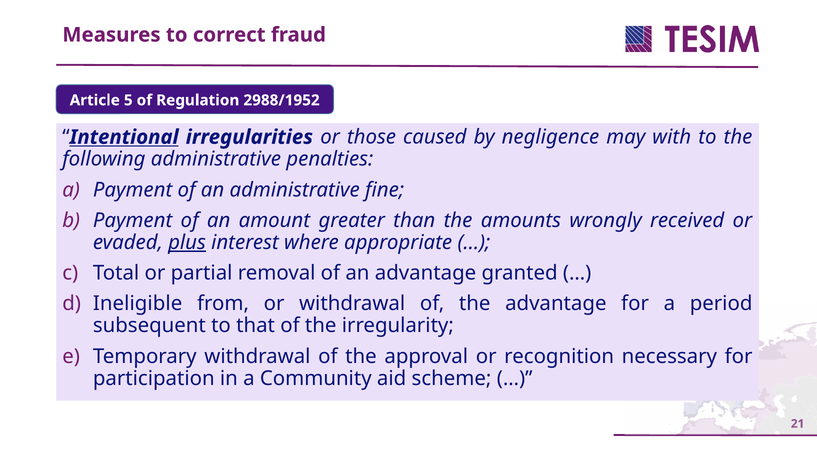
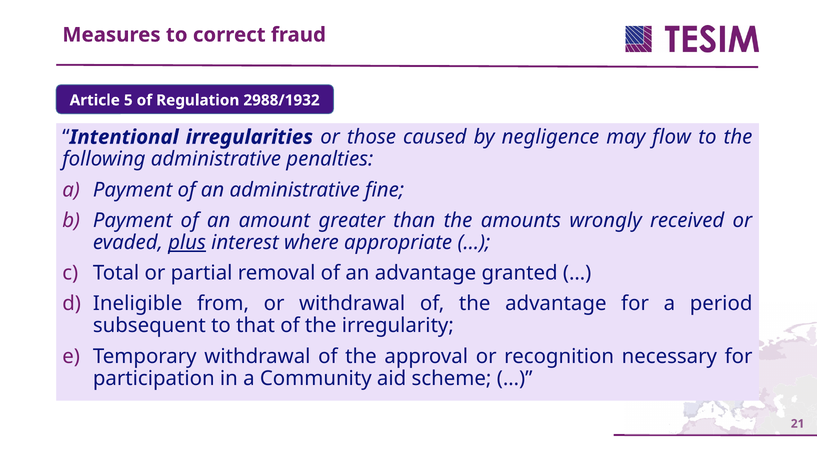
2988/1952: 2988/1952 -> 2988/1932
Intentional underline: present -> none
with: with -> flow
